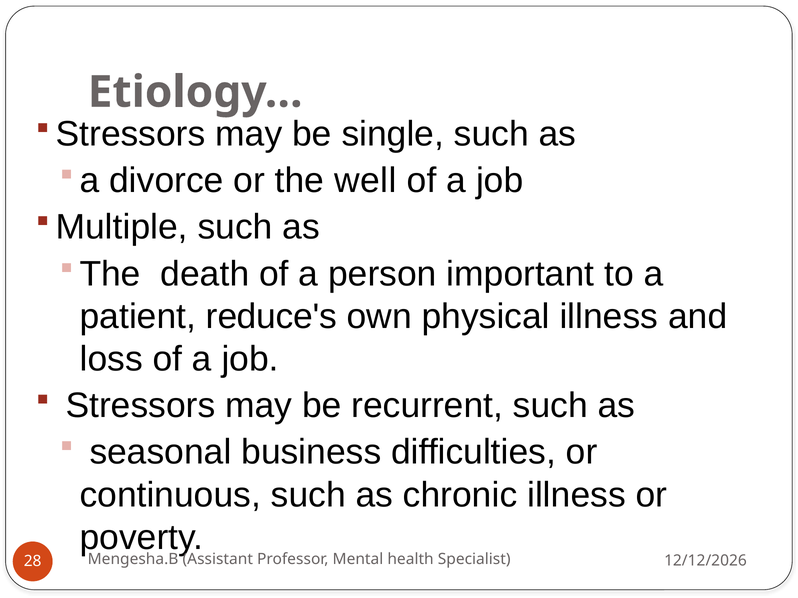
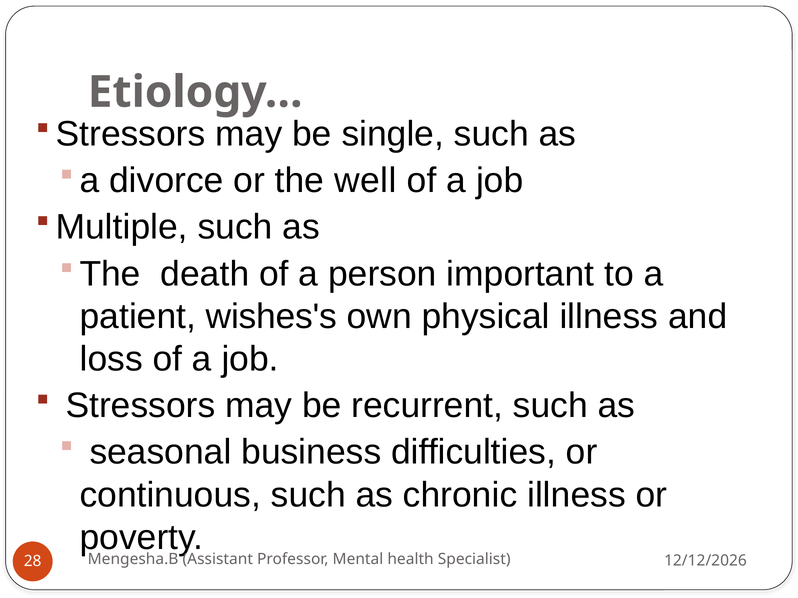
reduce's: reduce's -> wishes's
